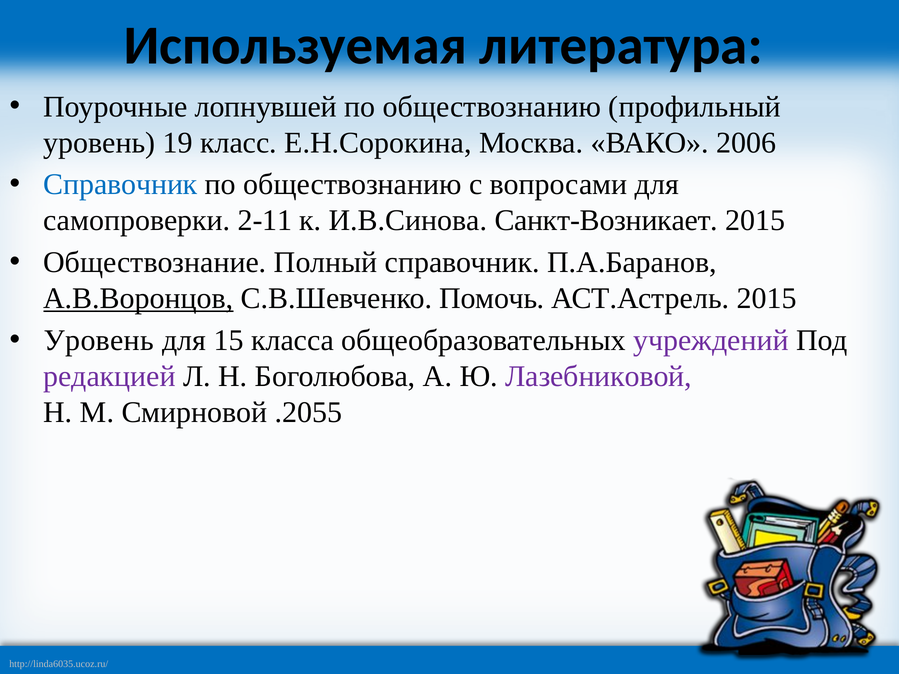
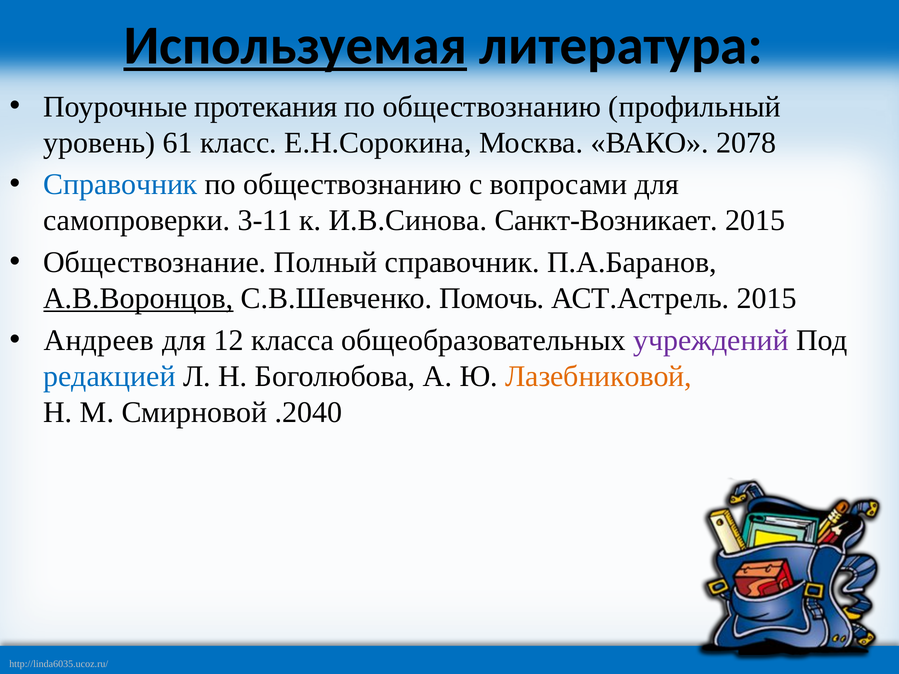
Используемая underline: none -> present
лопнувшей: лопнувшей -> протекания
19: 19 -> 61
2006: 2006 -> 2078
2-11: 2-11 -> 3-11
Уровень at (99, 340): Уровень -> Андреев
15: 15 -> 12
редакцией colour: purple -> blue
Лазебниковой colour: purple -> orange
.2055: .2055 -> .2040
